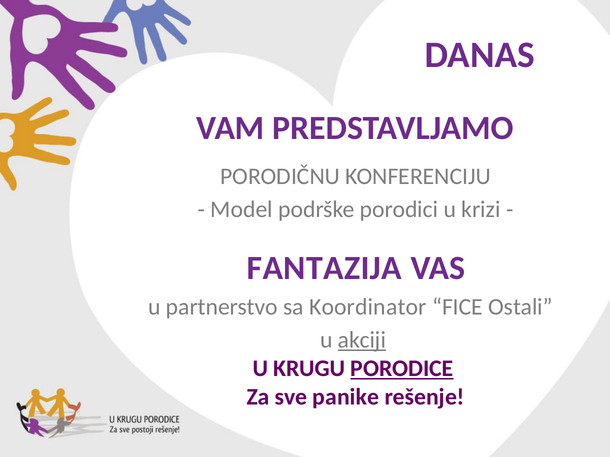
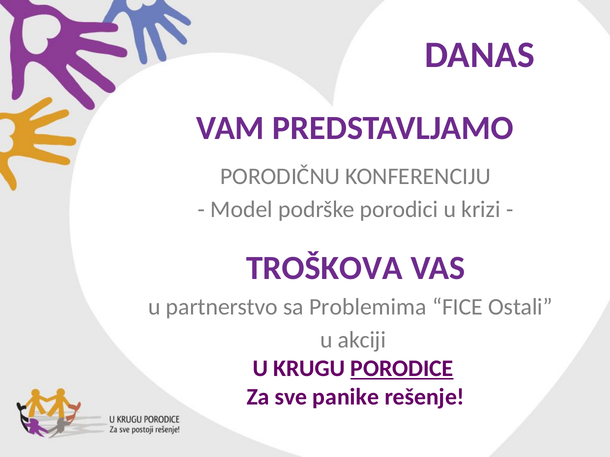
FANTAZIJA: FANTAZIJA -> TROŠKOVA
Koordinator: Koordinator -> Problemima
akciji underline: present -> none
